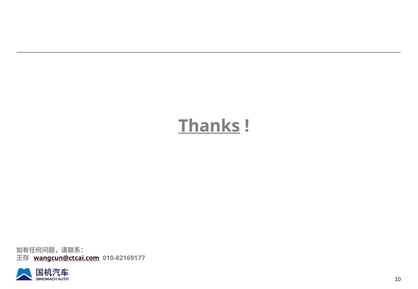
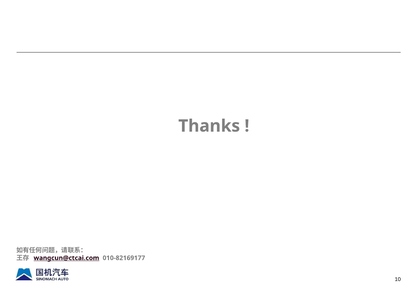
Thanks underline: present -> none
